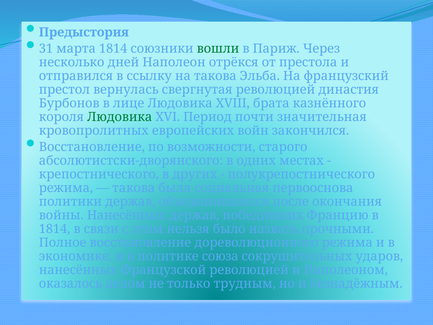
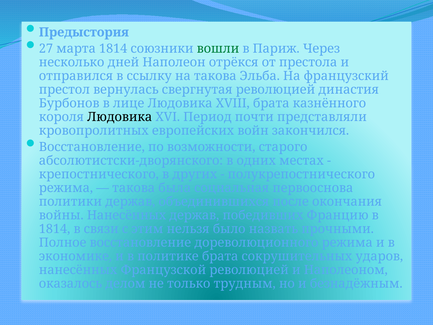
31: 31 -> 27
Людовика at (120, 117) colour: green -> black
значительная: значительная -> представляли
политике союза: союза -> брата
